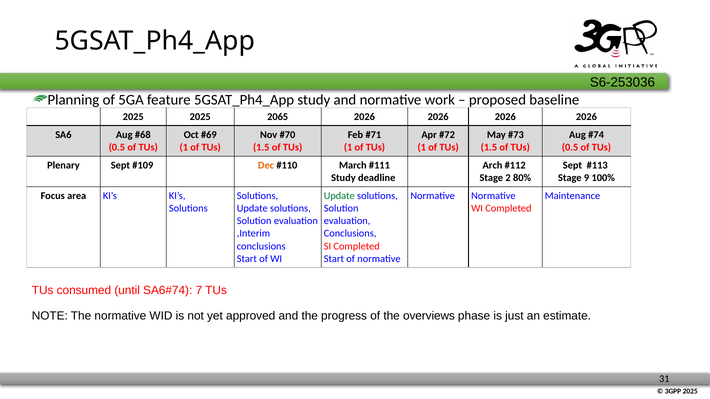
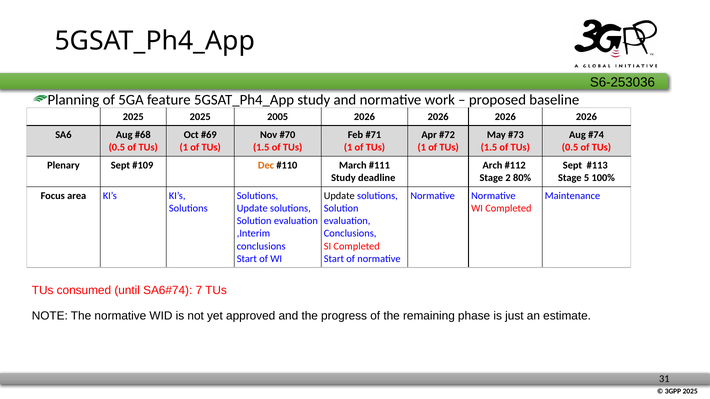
2065: 2065 -> 2005
9: 9 -> 5
Update at (339, 196) colour: green -> black
overviews: overviews -> remaining
